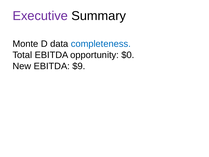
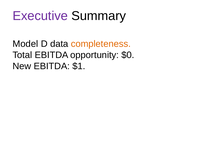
Monte: Monte -> Model
completeness colour: blue -> orange
$9: $9 -> $1
